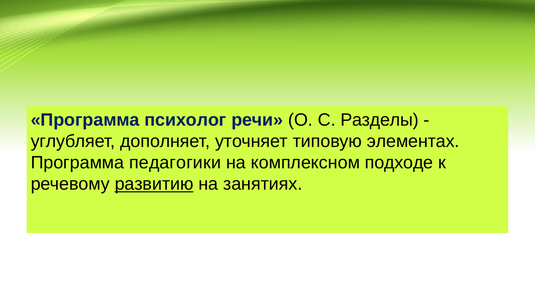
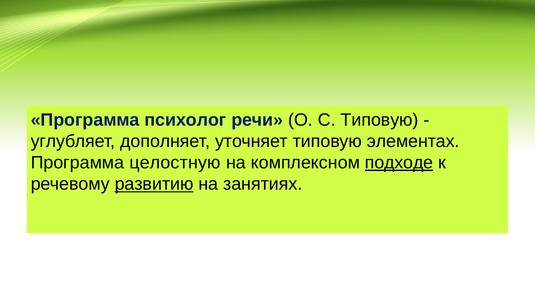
С Разделы: Разделы -> Типовую
педагогики: педагогики -> целостную
подходе underline: none -> present
